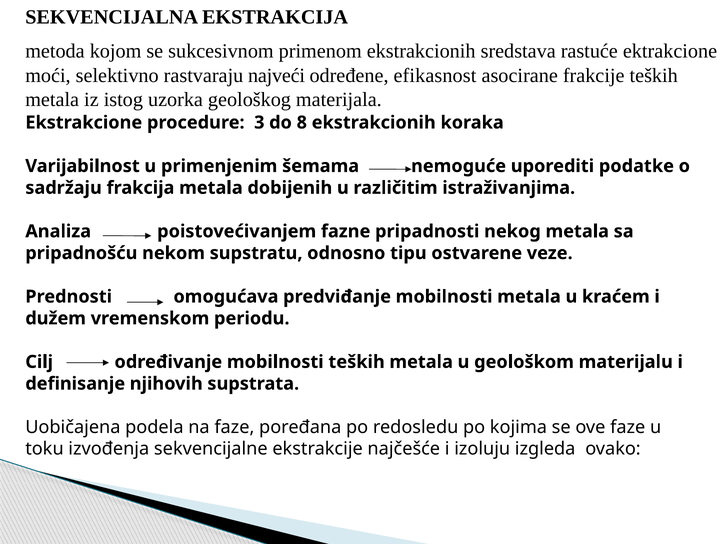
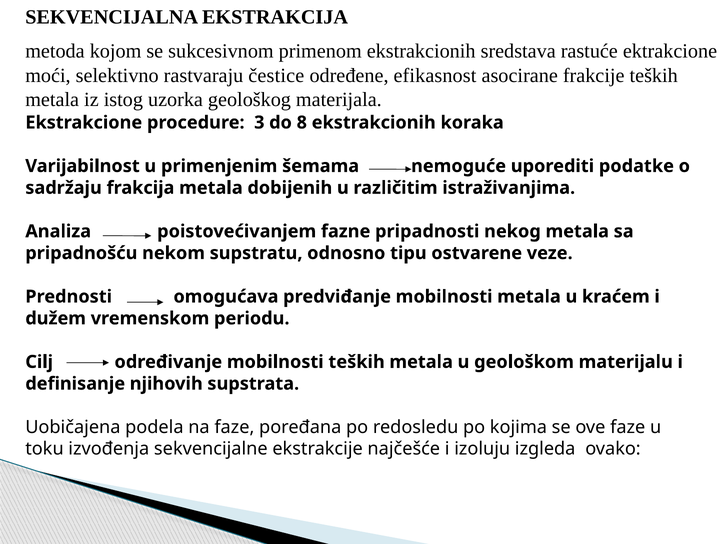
najveći: najveći -> čestice
